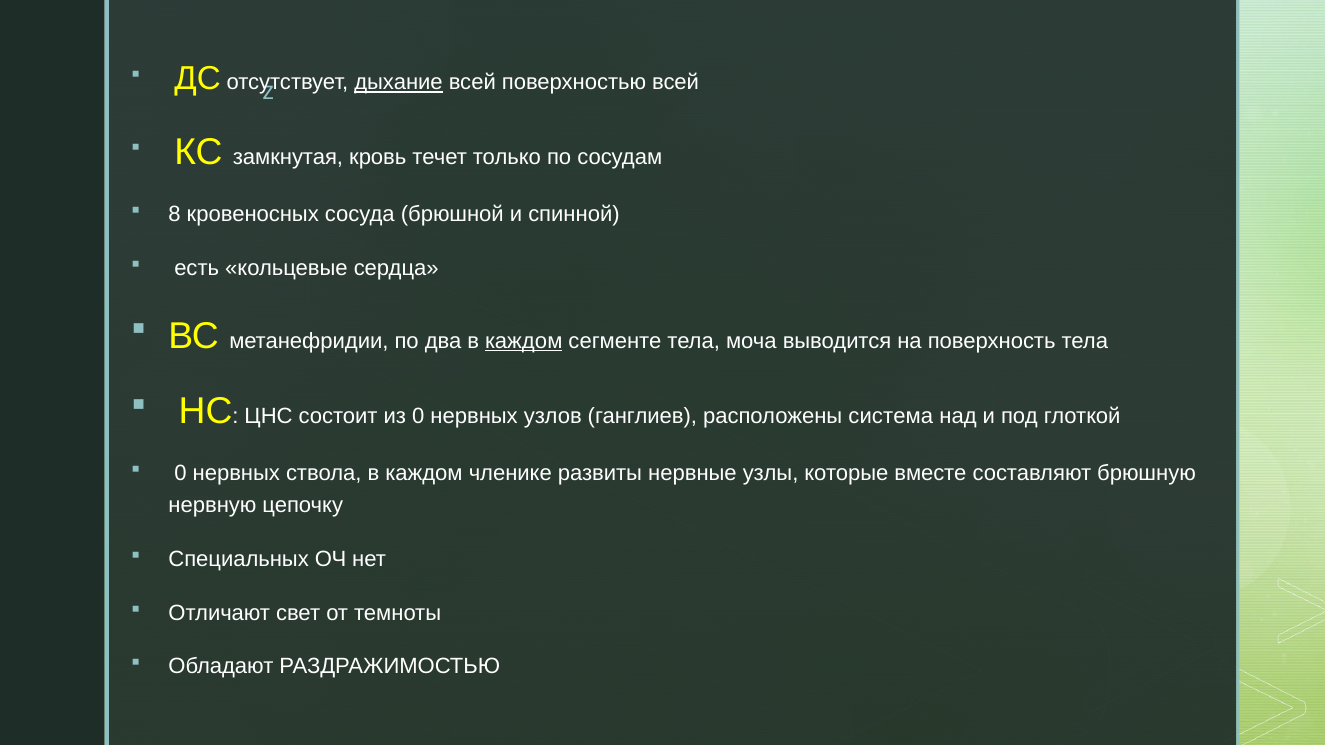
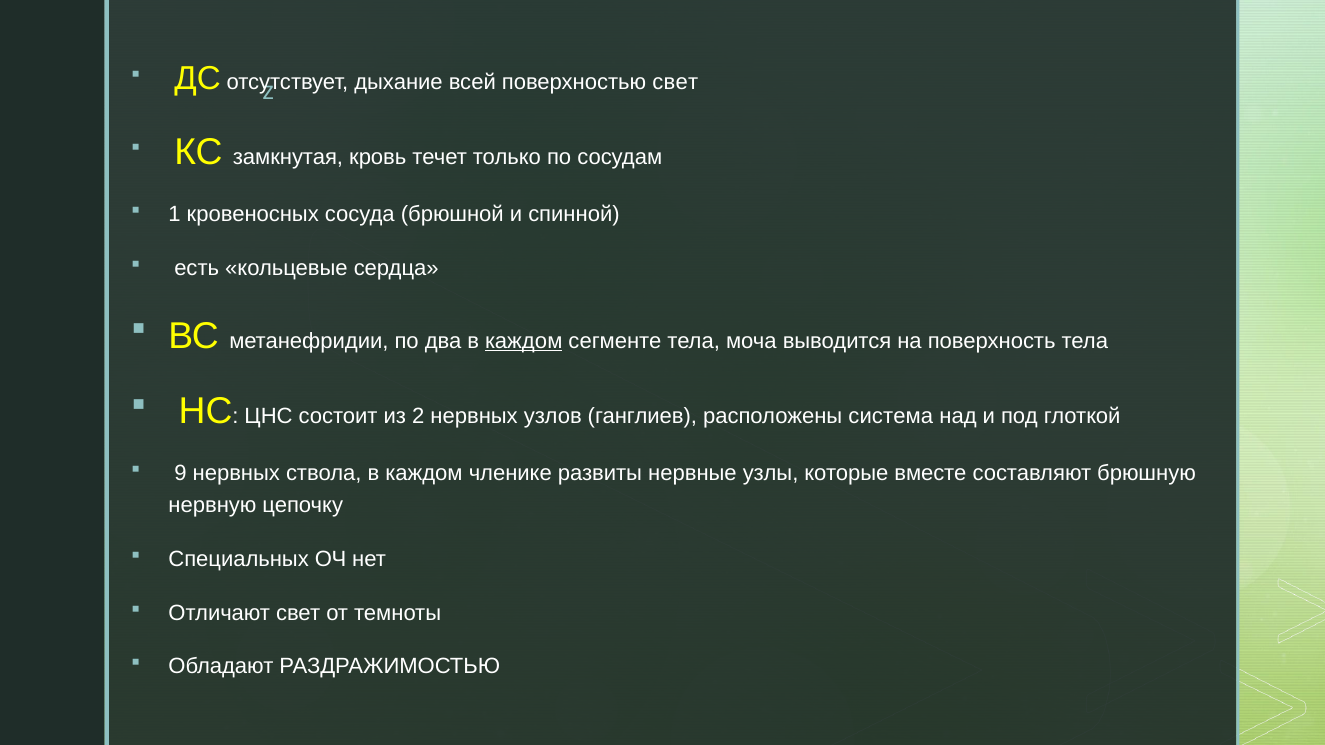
дыхание underline: present -> none
поверхностью всей: всей -> свет
8: 8 -> 1
из 0: 0 -> 2
0 at (181, 474): 0 -> 9
